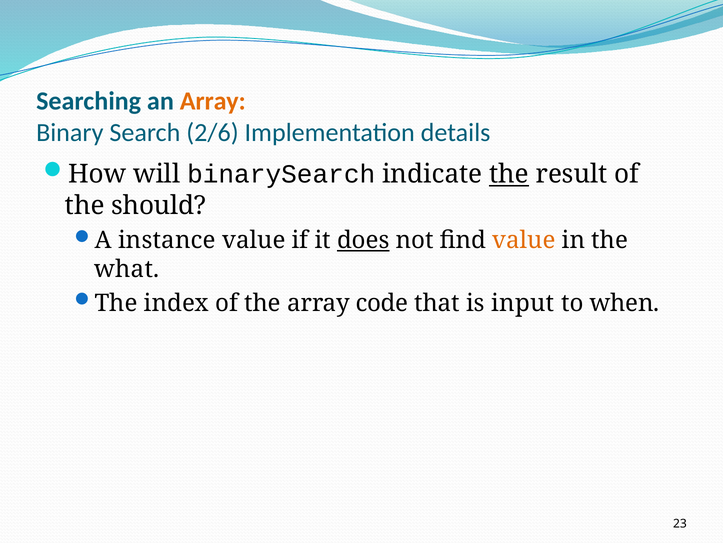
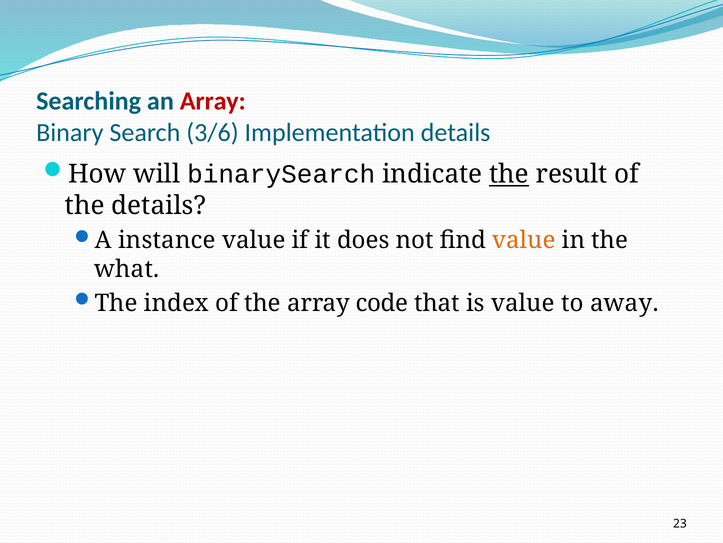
Array at (213, 101) colour: orange -> red
2/6: 2/6 -> 3/6
the should: should -> details
does underline: present -> none
is input: input -> value
when: when -> away
